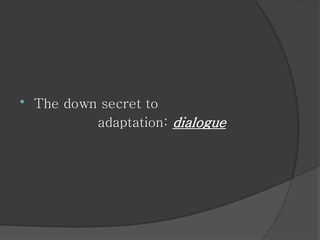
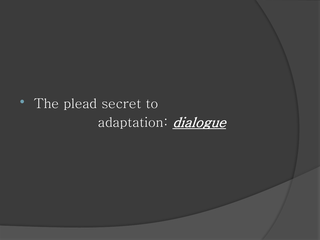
down: down -> plead
